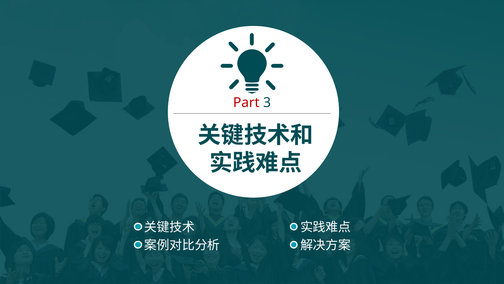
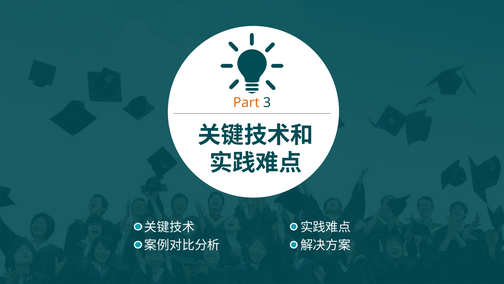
Part colour: red -> orange
